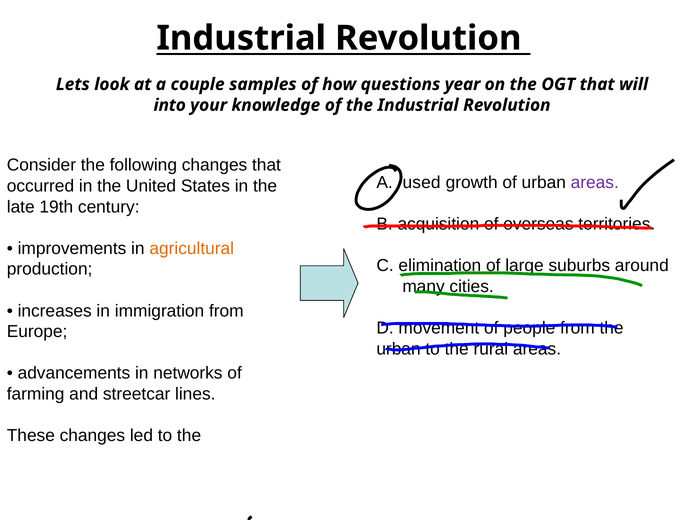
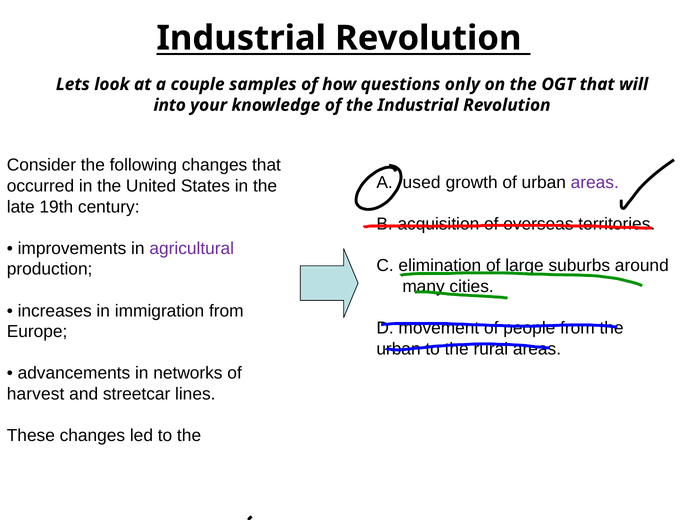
year: year -> only
agricultural colour: orange -> purple
farming: farming -> harvest
